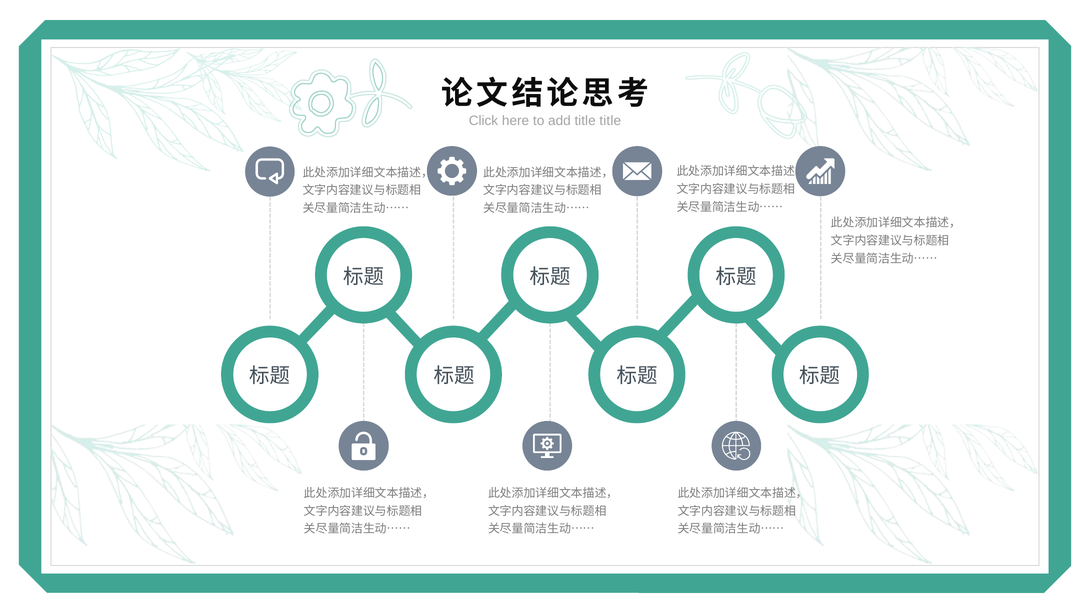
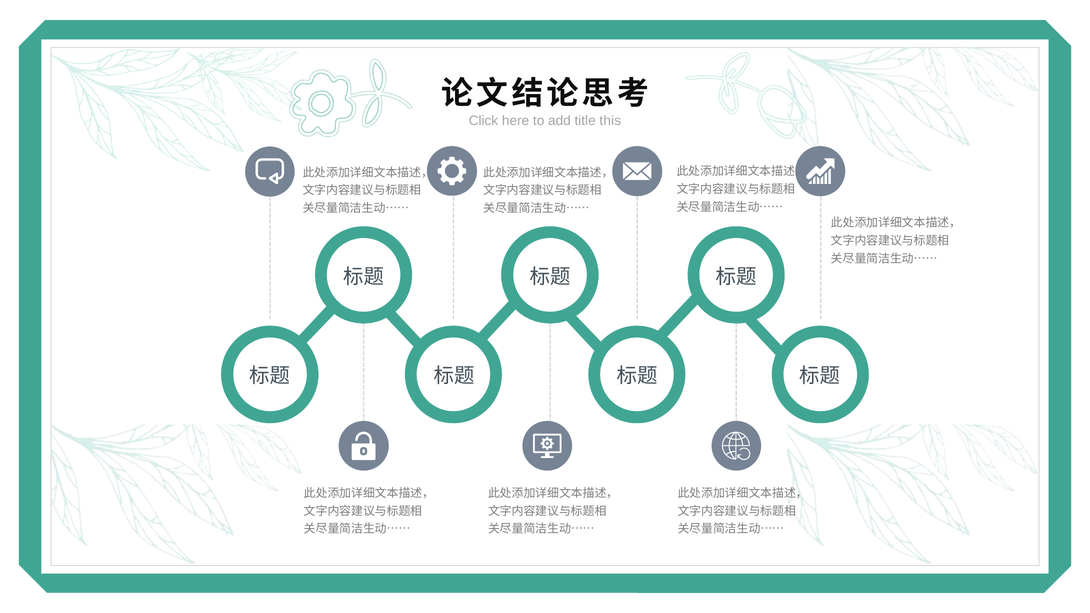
title title: title -> this
